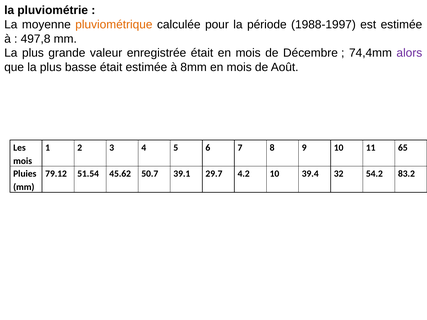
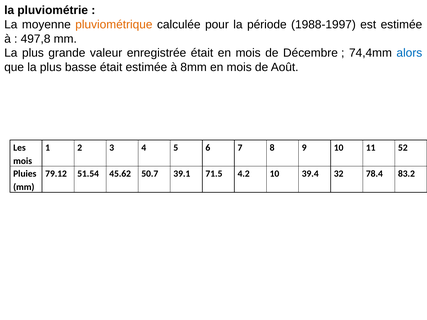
alors colour: purple -> blue
65: 65 -> 52
29.7: 29.7 -> 71.5
54.2: 54.2 -> 78.4
